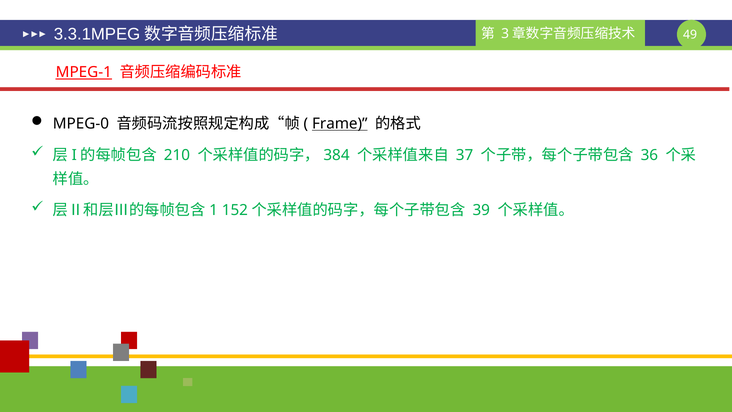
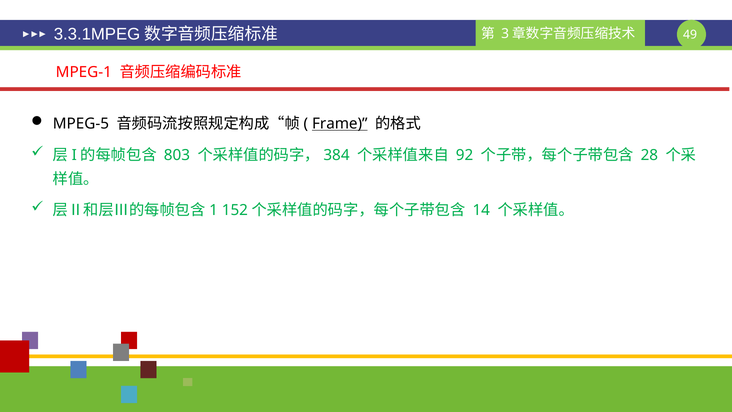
MPEG-1 underline: present -> none
MPEG-0: MPEG-0 -> MPEG-5
210: 210 -> 803
37: 37 -> 92
36: 36 -> 28
39: 39 -> 14
